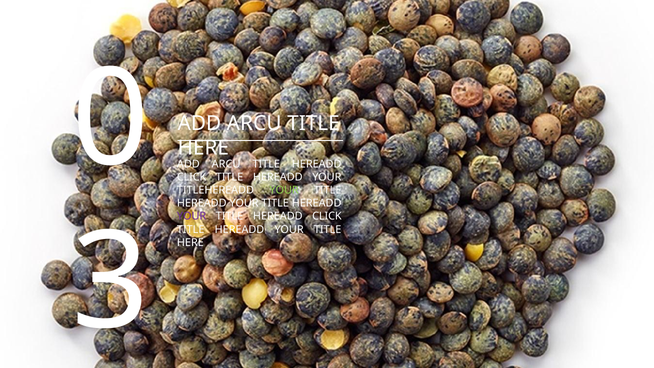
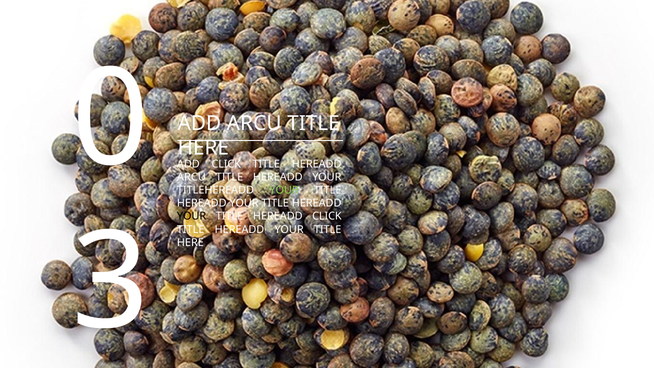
ARCU at (226, 164): ARCU -> CLICK
CLICK at (192, 177): CLICK -> ARCU
YOUR at (192, 216) colour: purple -> black
